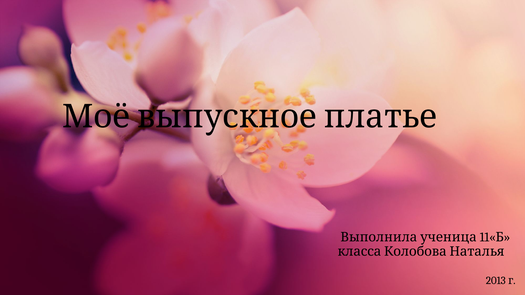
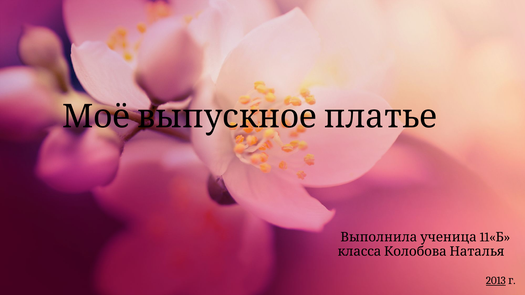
2013 underline: none -> present
